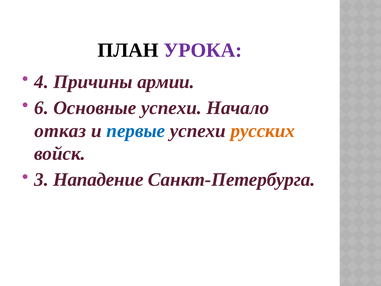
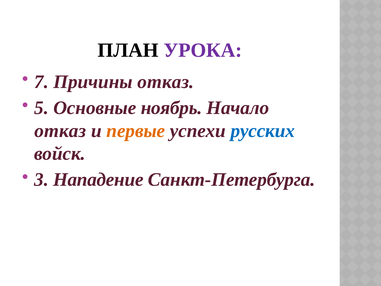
4: 4 -> 7
Причины армии: армии -> отказ
6: 6 -> 5
Основные успехи: успехи -> ноябрь
первые colour: blue -> orange
русских colour: orange -> blue
